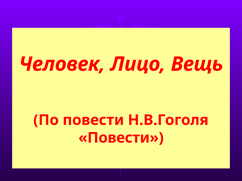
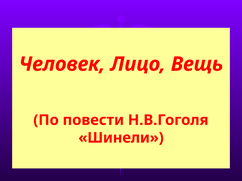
Повести at (121, 138): Повести -> Шинели
